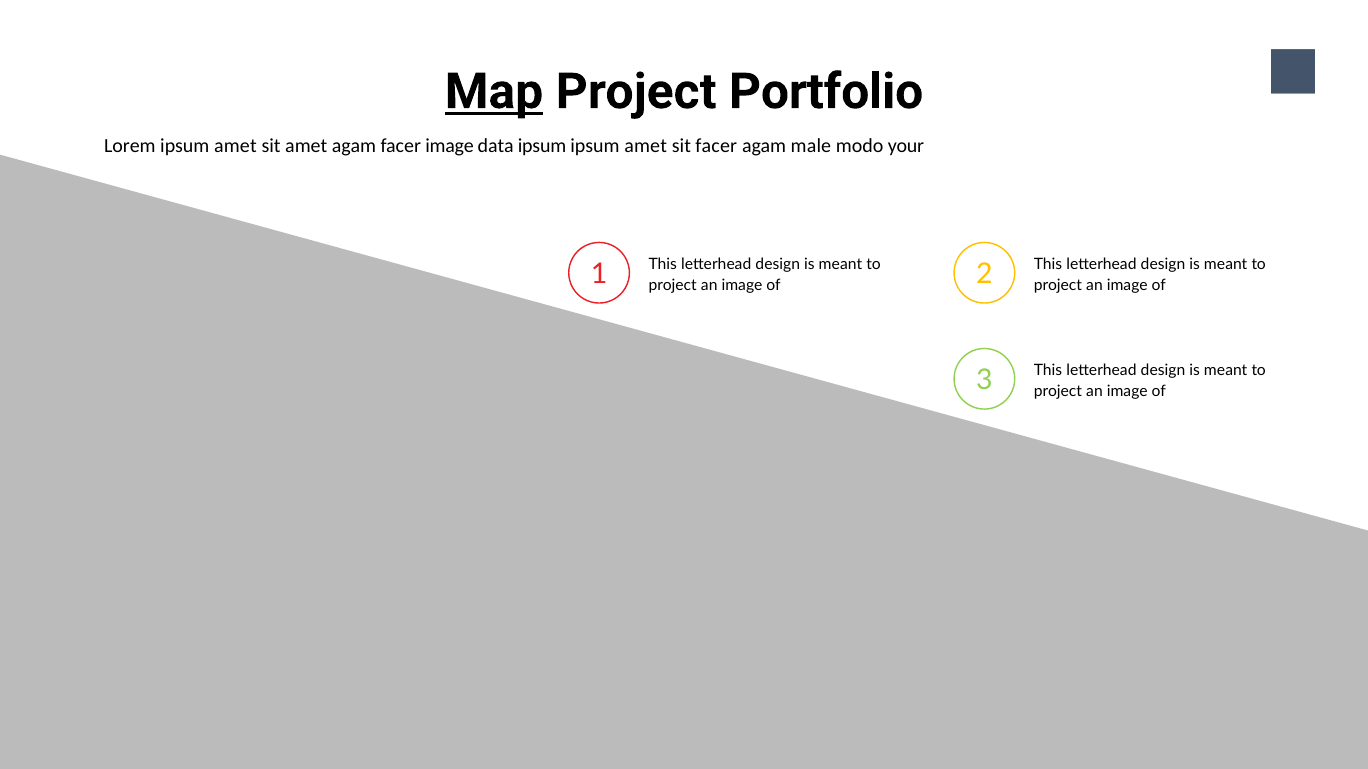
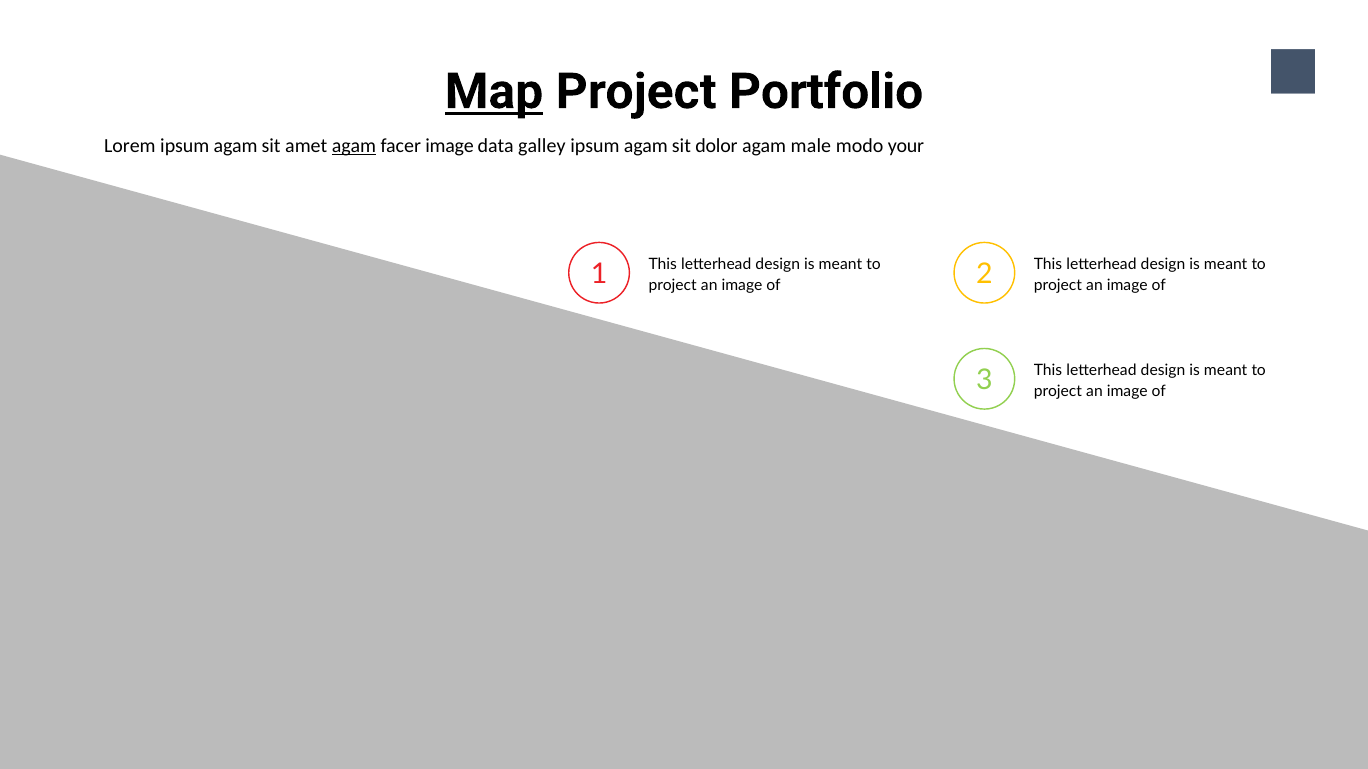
Lorem ipsum amet: amet -> agam
agam at (354, 146) underline: none -> present
data ipsum: ipsum -> galley
amet at (646, 146): amet -> agam
sit facer: facer -> dolor
